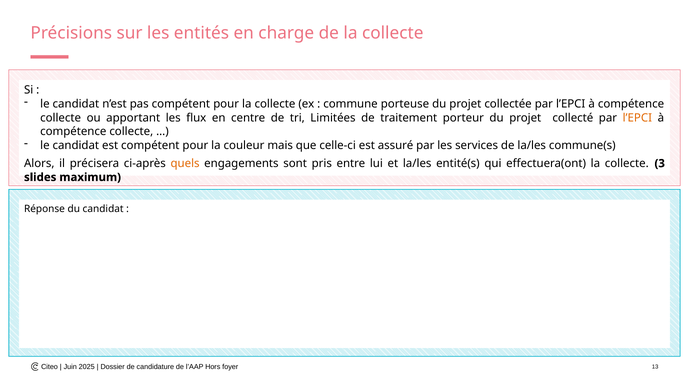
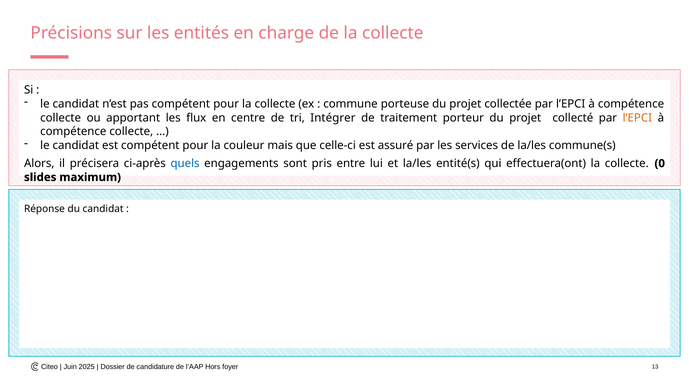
Limitées: Limitées -> Intégrer
quels colour: orange -> blue
3: 3 -> 0
